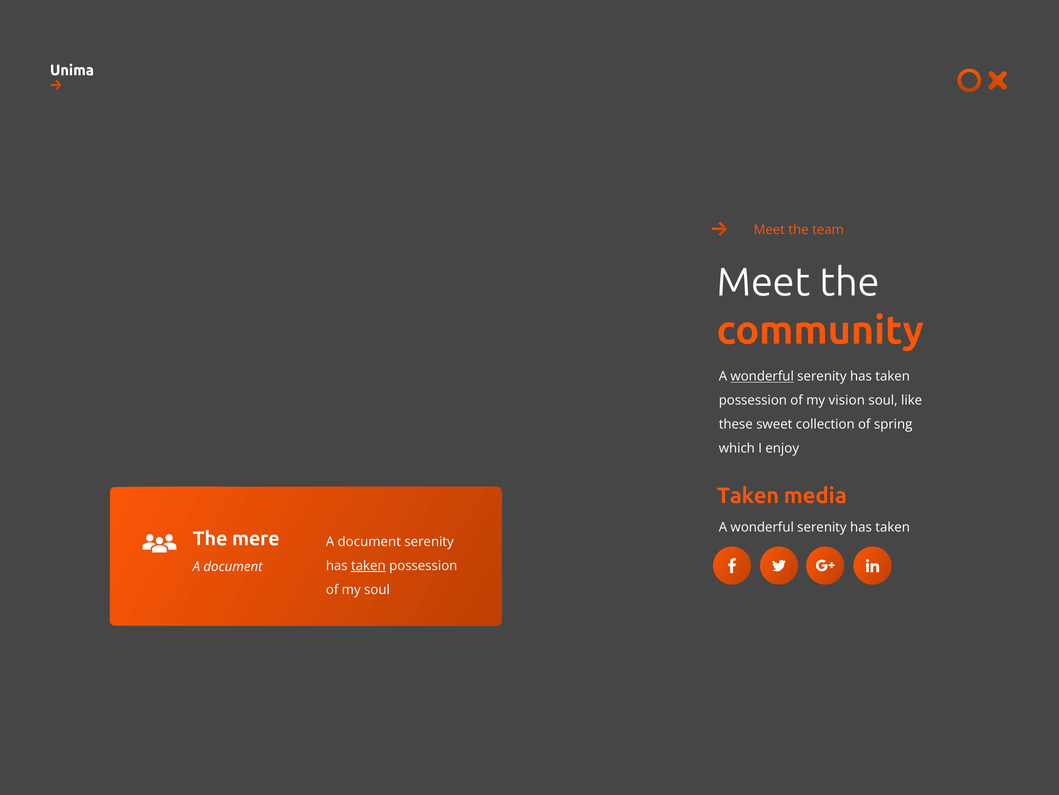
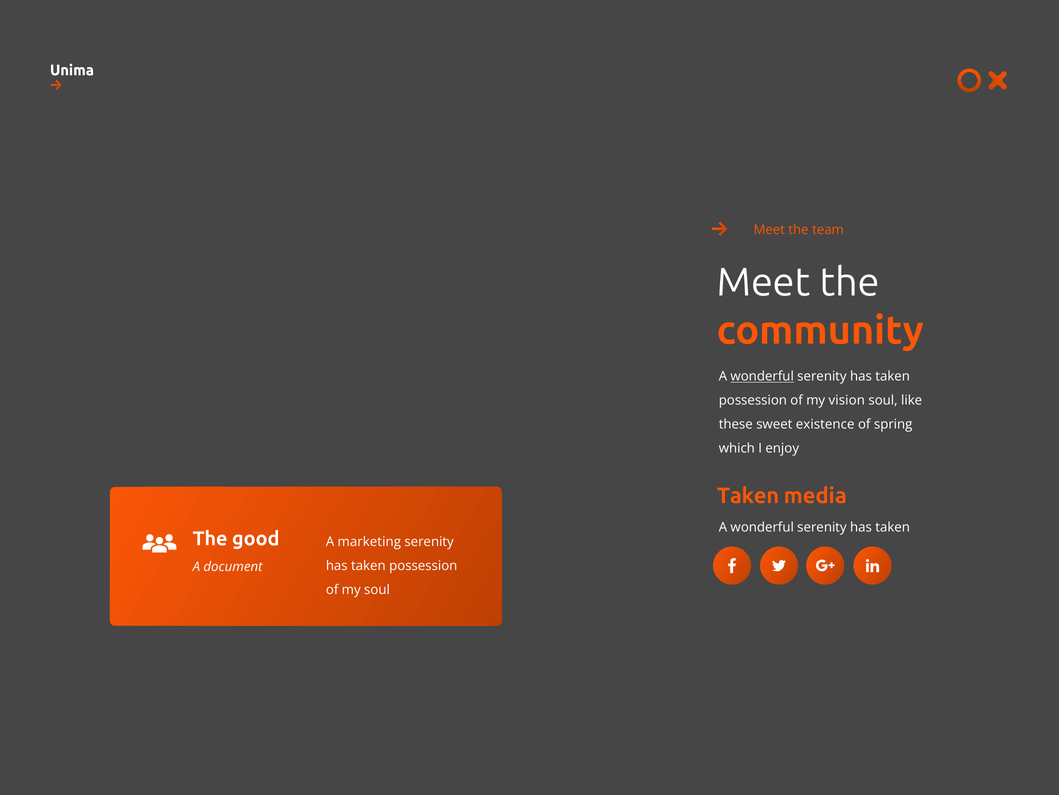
collection: collection -> existence
mere: mere -> good
document at (369, 542): document -> marketing
taken at (368, 565) underline: present -> none
